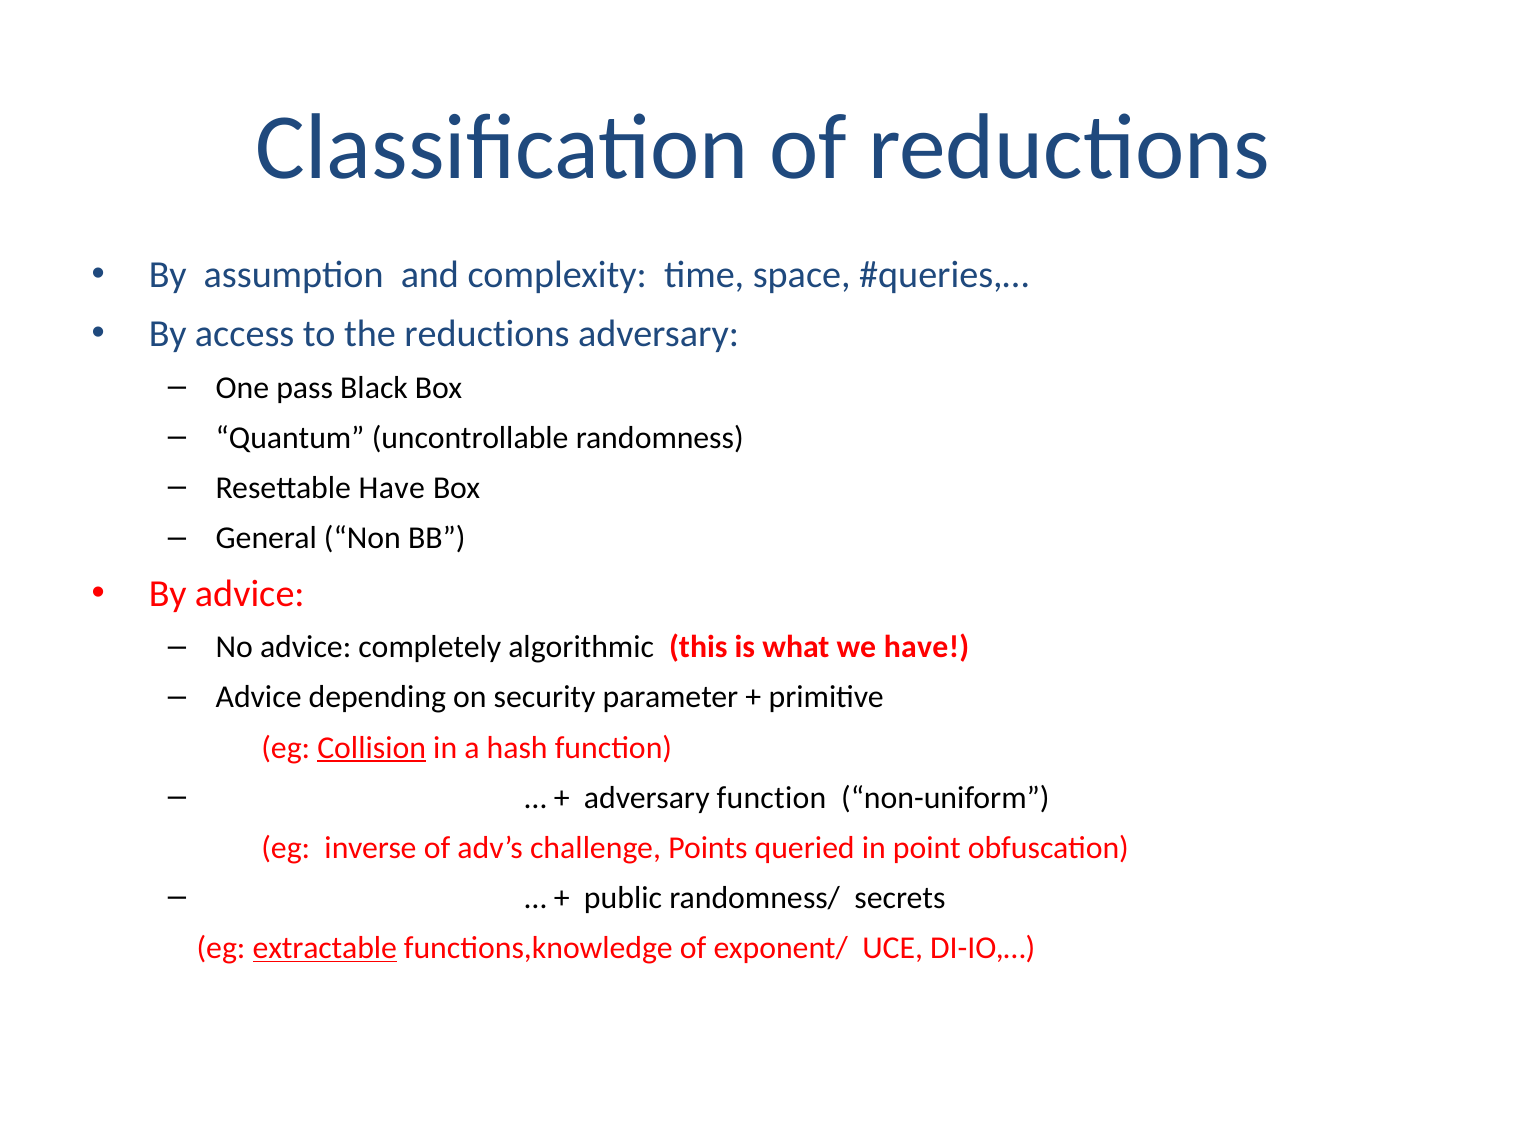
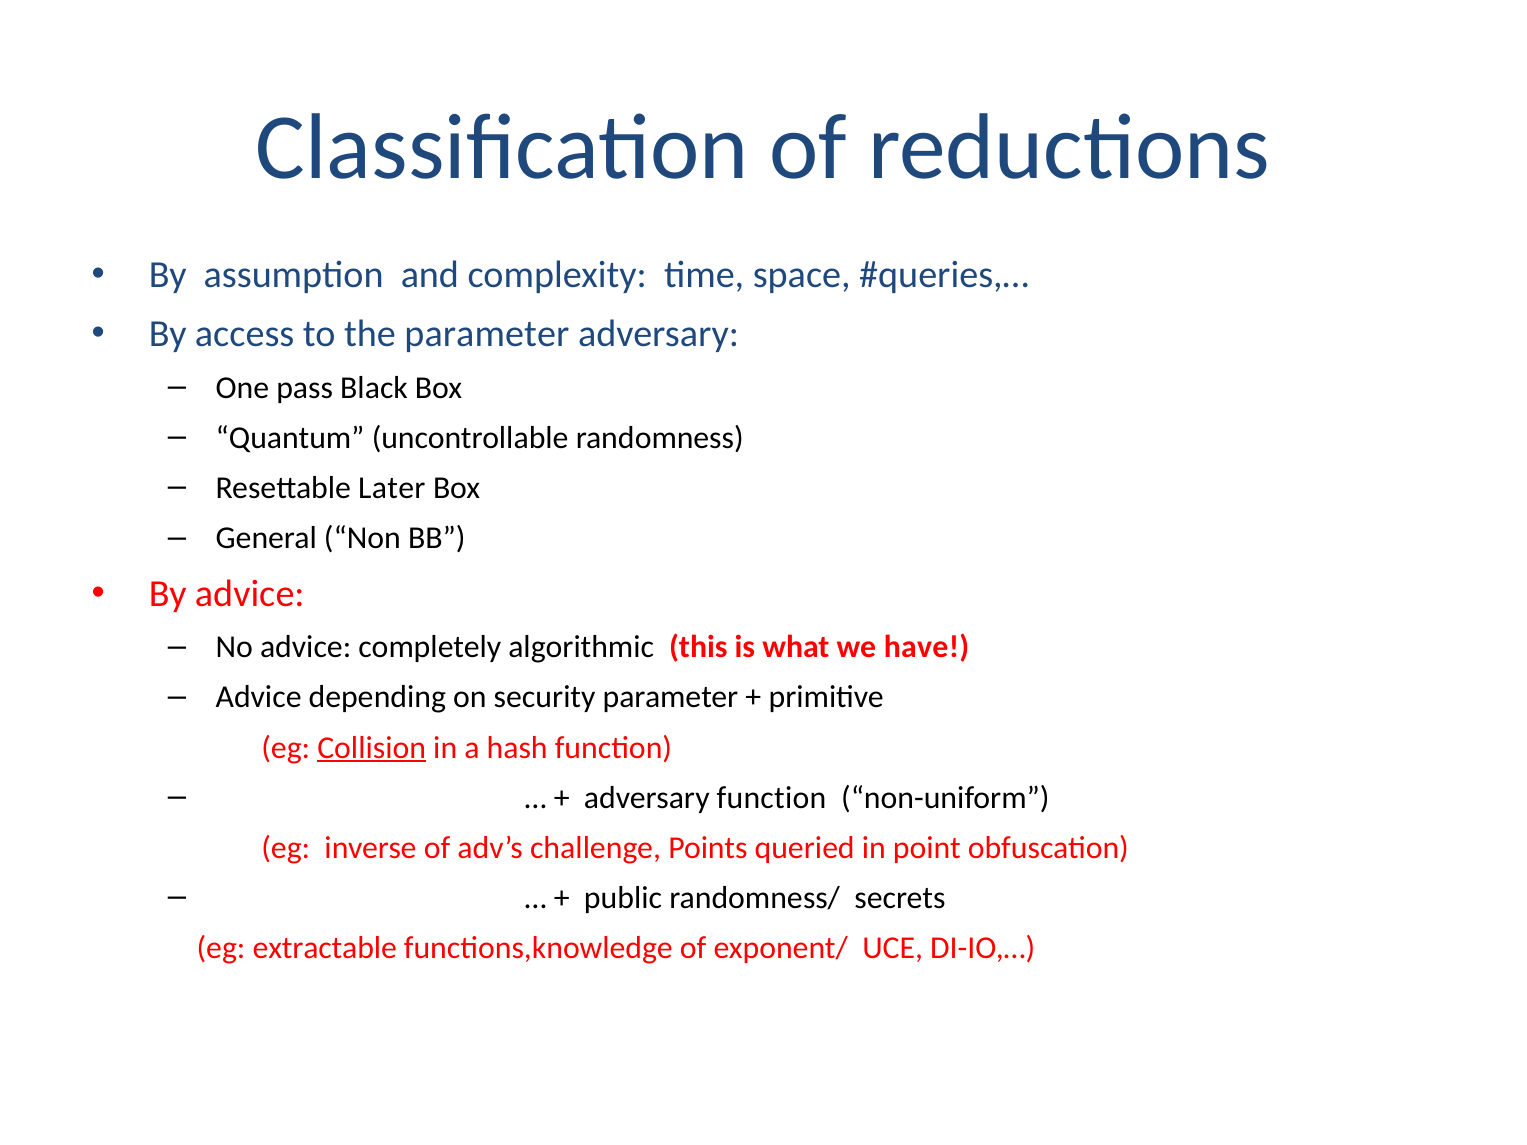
the reductions: reductions -> parameter
Resettable Have: Have -> Later
extractable underline: present -> none
